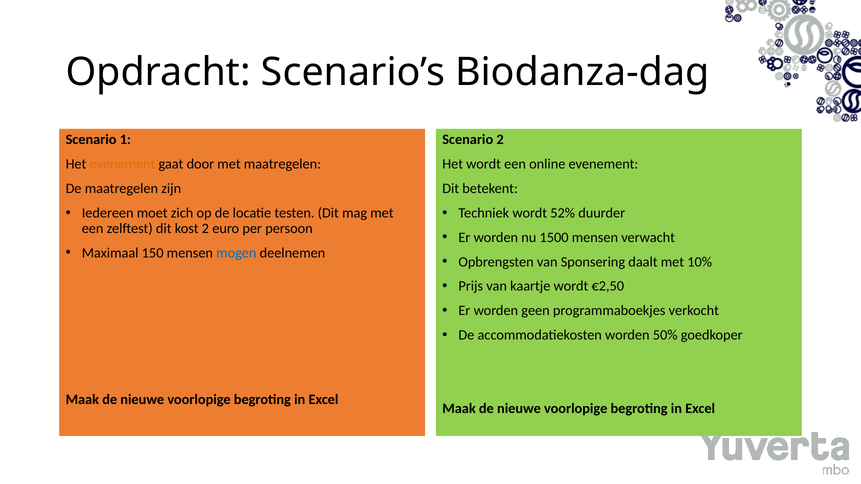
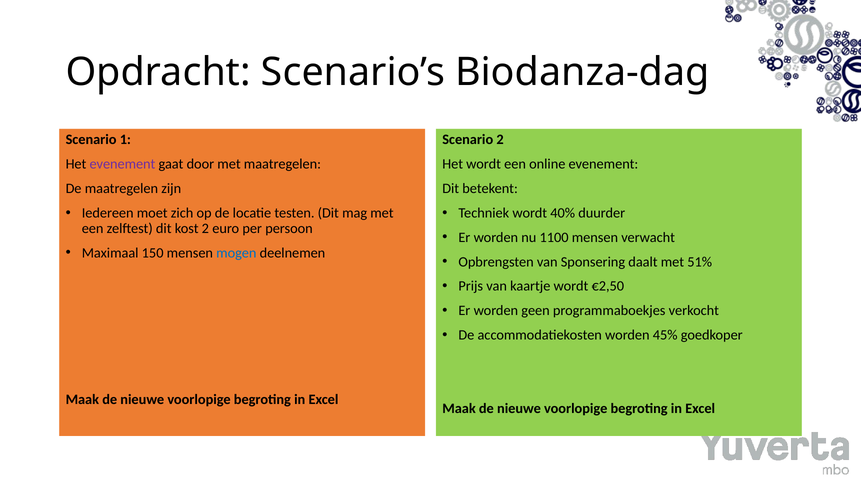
evenement at (122, 164) colour: orange -> purple
52%: 52% -> 40%
1500: 1500 -> 1100
10%: 10% -> 51%
50%: 50% -> 45%
